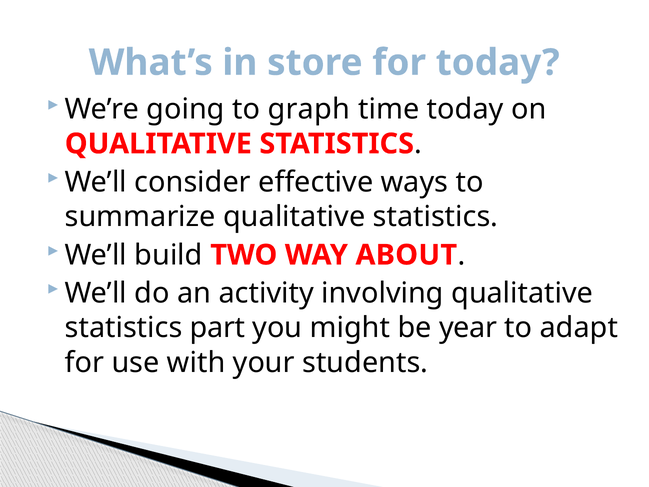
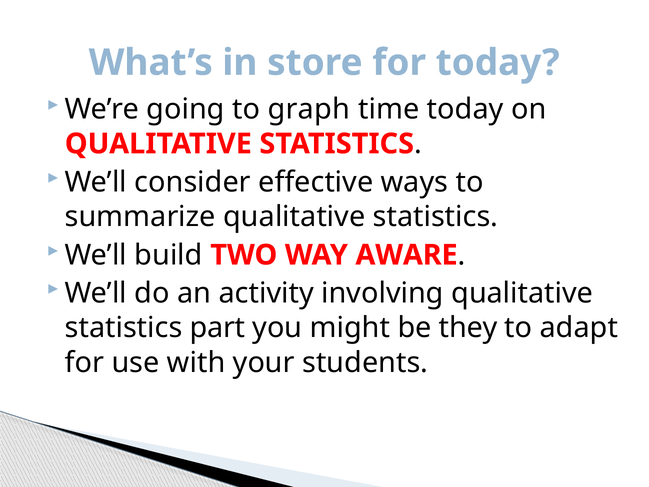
ABOUT: ABOUT -> AWARE
year: year -> they
